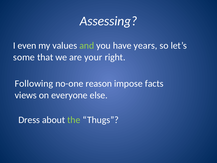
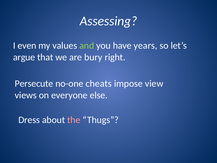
some: some -> argue
your: your -> bury
Following: Following -> Persecute
reason: reason -> cheats
facts: facts -> view
the colour: light green -> pink
